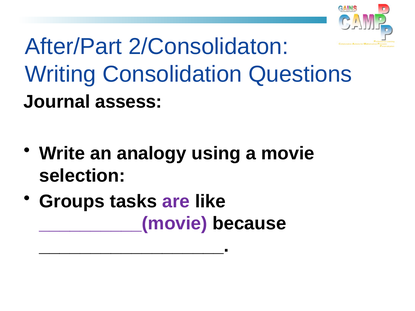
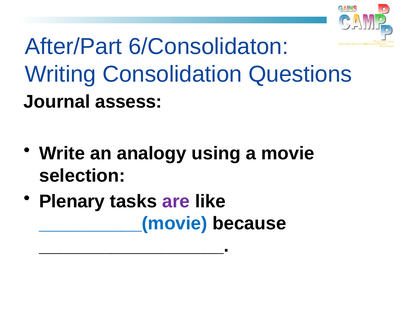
2/Consolidaton: 2/Consolidaton -> 6/Consolidaton
Groups: Groups -> Plenary
__________(movie colour: purple -> blue
